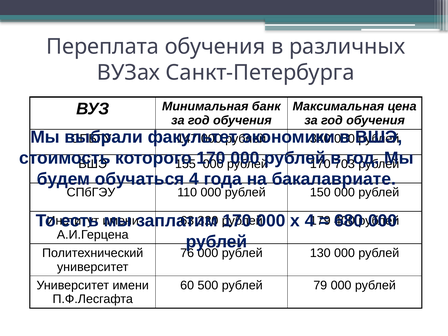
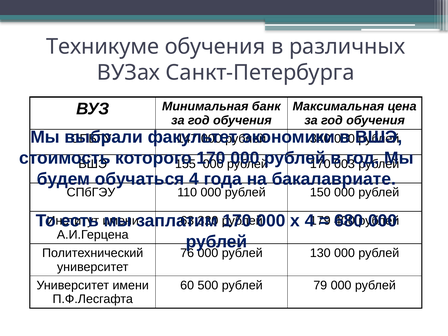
Переплата: Переплата -> Техникуме
703: 703 -> 003
